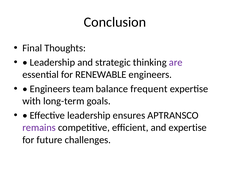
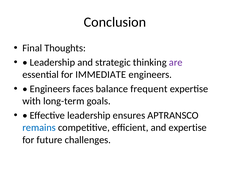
RENEWABLE: RENEWABLE -> IMMEDIATE
team: team -> faces
remains colour: purple -> blue
